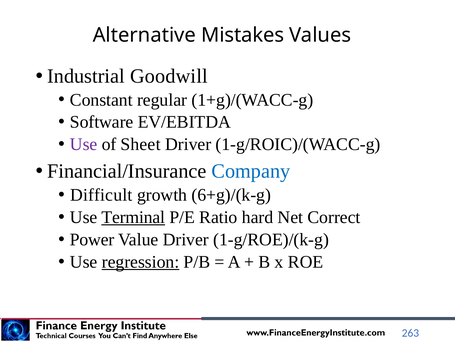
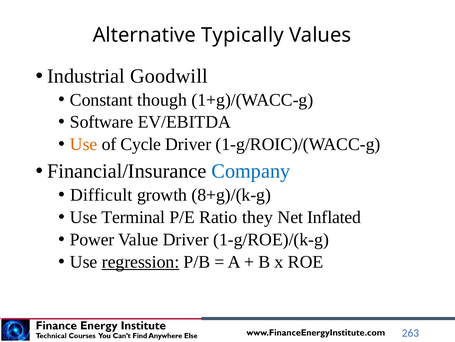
Mistakes: Mistakes -> Typically
regular: regular -> though
Use at (84, 144) colour: purple -> orange
Sheet: Sheet -> Cycle
6+g)/(k-g: 6+g)/(k-g -> 8+g)/(k-g
Terminal underline: present -> none
hard: hard -> they
Correct: Correct -> Inflated
